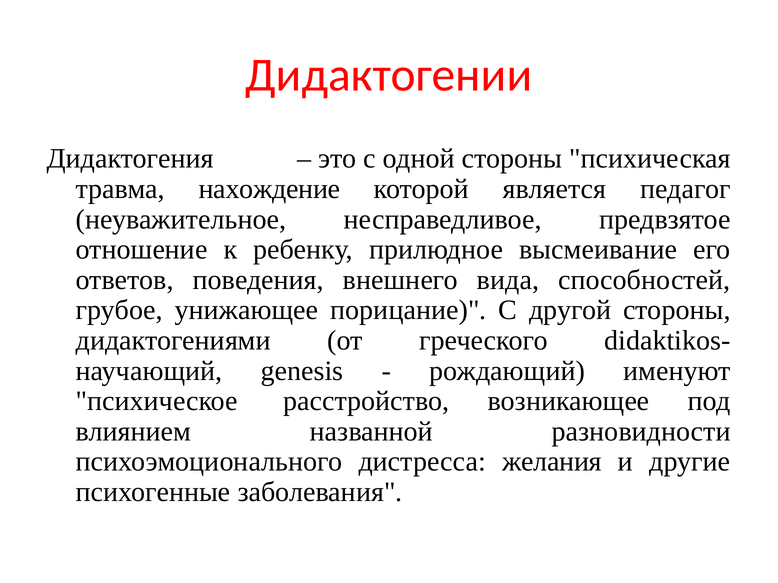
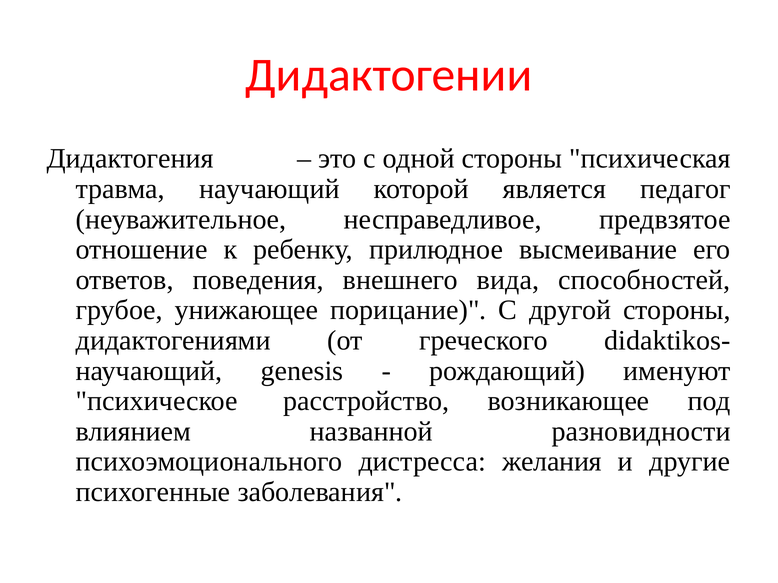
травма нахождение: нахождение -> научающий
